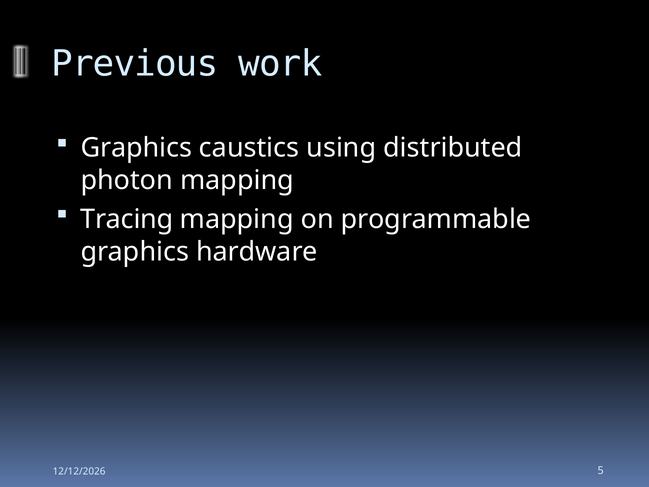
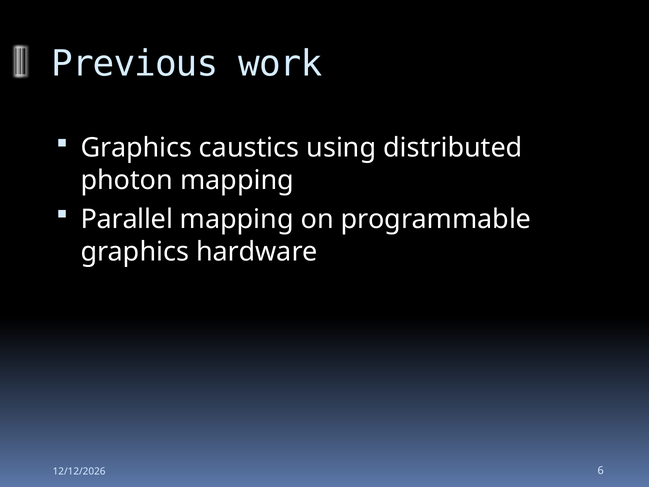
Tracing: Tracing -> Parallel
5: 5 -> 6
